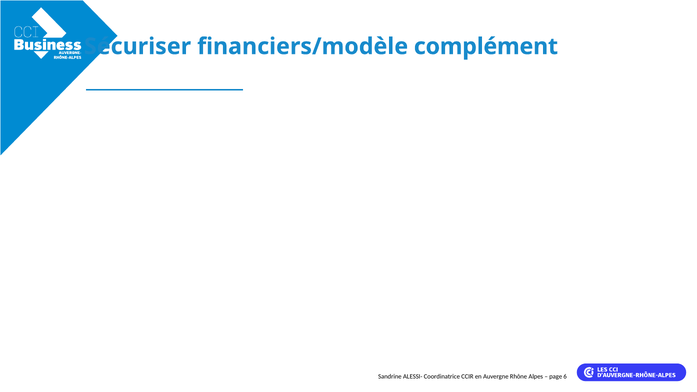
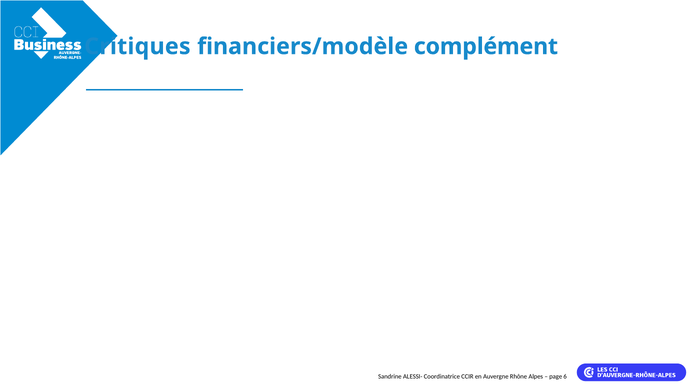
Sécuriser: Sécuriser -> Critiques
